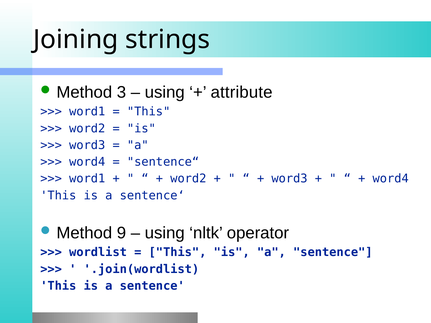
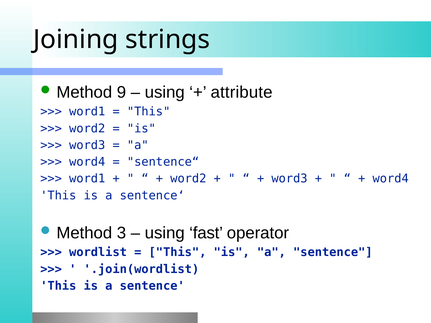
3: 3 -> 9
9: 9 -> 3
nltk: nltk -> fast
